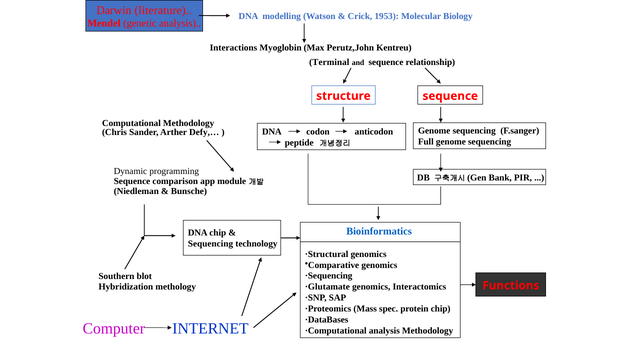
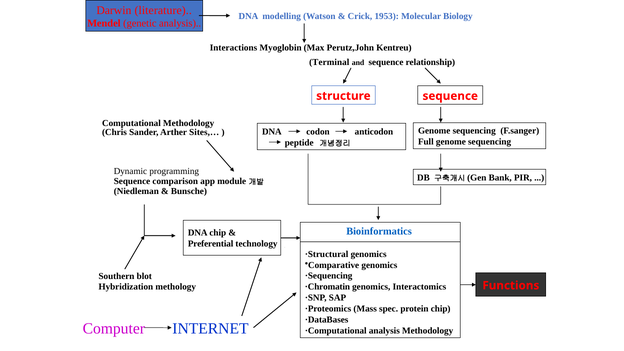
Defy,…: Defy,… -> Sites,…
Sequencing at (211, 244): Sequencing -> Preferential
·Glutamate: ·Glutamate -> ·Chromatin
